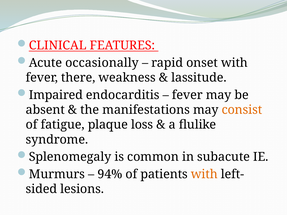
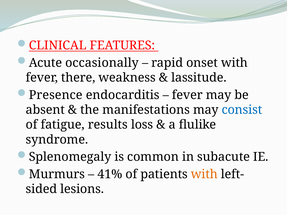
Impaired: Impaired -> Presence
consist colour: orange -> blue
plaque: plaque -> results
94%: 94% -> 41%
